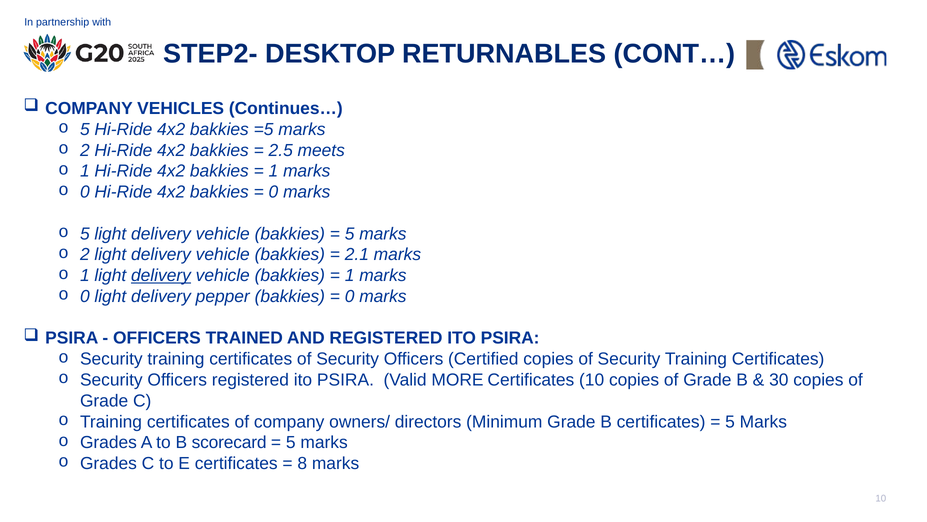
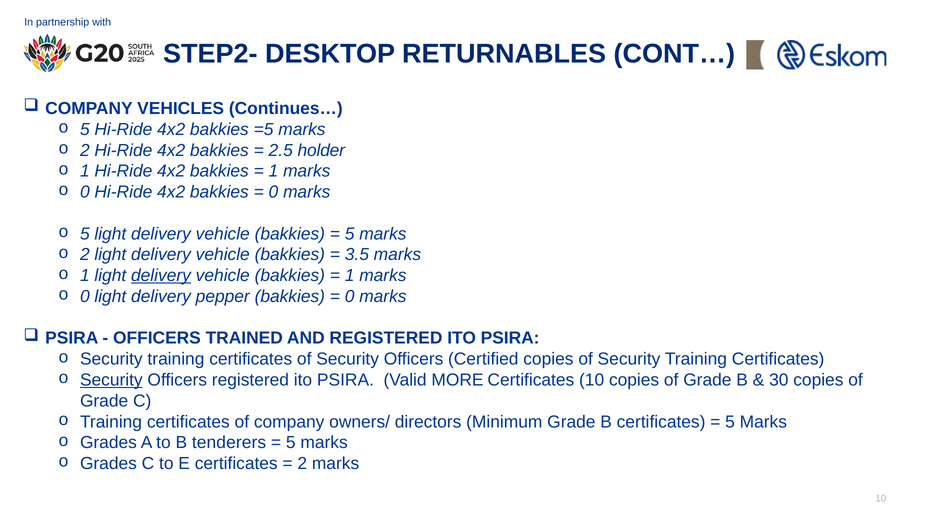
meets: meets -> holder
2.1: 2.1 -> 3.5
Security at (111, 380) underline: none -> present
scorecard: scorecard -> tenderers
8 at (302, 463): 8 -> 2
